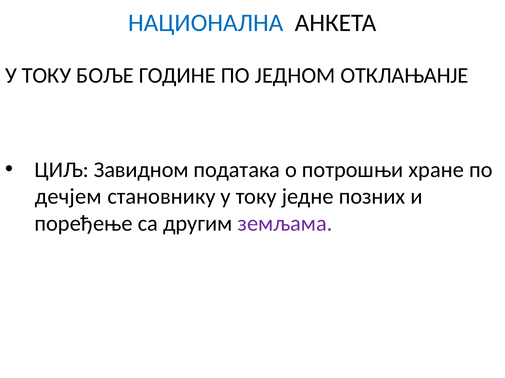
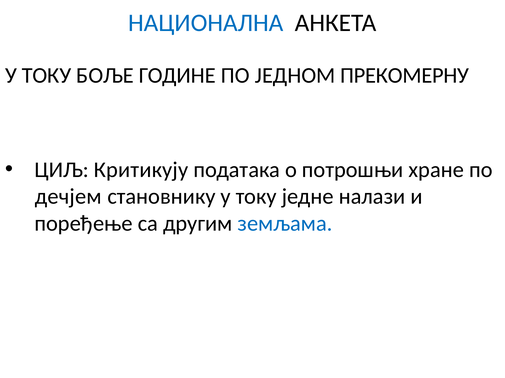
ОТКЛАЊАНЈЕ: ОТКЛАЊАНЈЕ -> ПРЕКОМЕРНУ
Завидном: Завидном -> Критикују
позних: позних -> налази
земљама colour: purple -> blue
